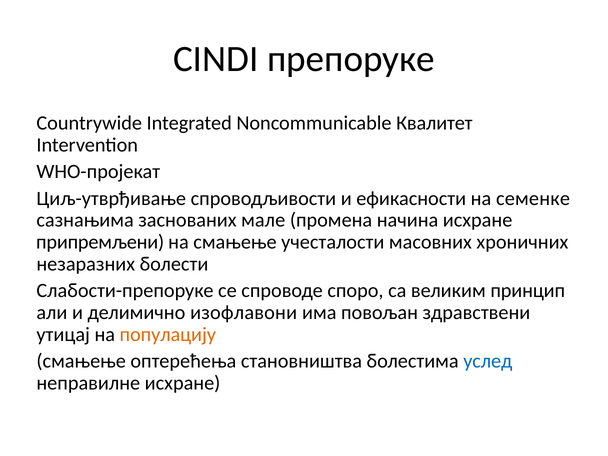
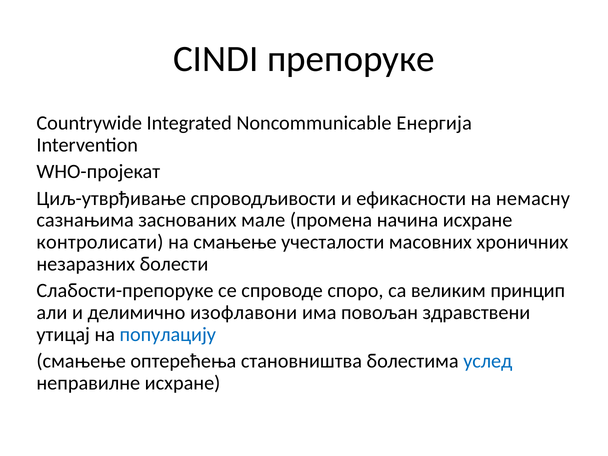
Квалитет: Квалитет -> Енергија
семенке: семенке -> немасну
припремљени: припремљени -> контролисати
популацију colour: orange -> blue
